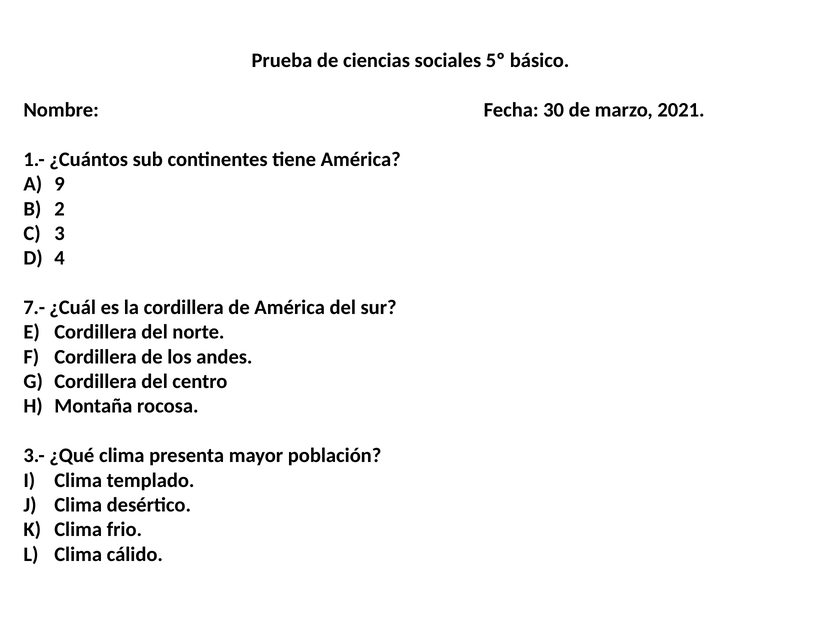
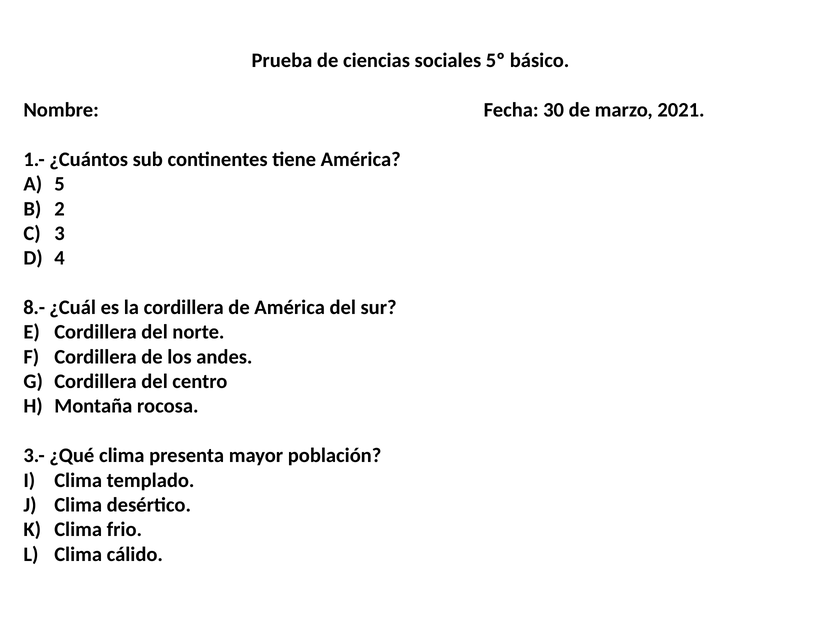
9: 9 -> 5
7.-: 7.- -> 8.-
